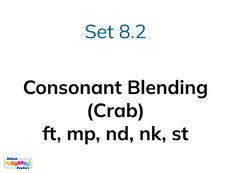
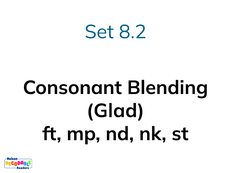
Crab: Crab -> Glad
